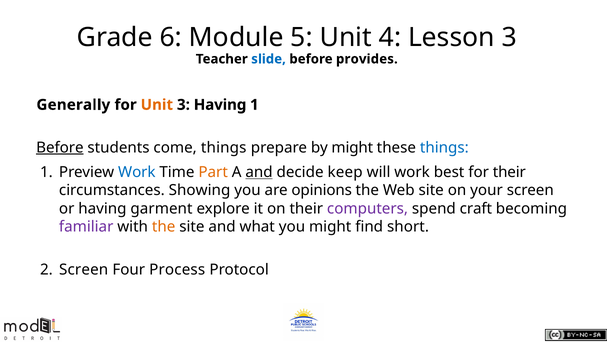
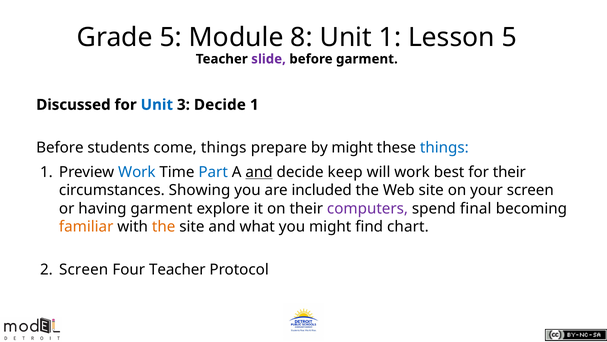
Grade 6: 6 -> 5
5: 5 -> 8
Unit 4: 4 -> 1
Lesson 3: 3 -> 5
slide colour: blue -> purple
before provides: provides -> garment
Generally: Generally -> Discussed
Unit at (157, 105) colour: orange -> blue
3 Having: Having -> Decide
Before at (60, 147) underline: present -> none
Part colour: orange -> blue
opinions: opinions -> included
craft: craft -> final
familiar colour: purple -> orange
short: short -> chart
Four Process: Process -> Teacher
